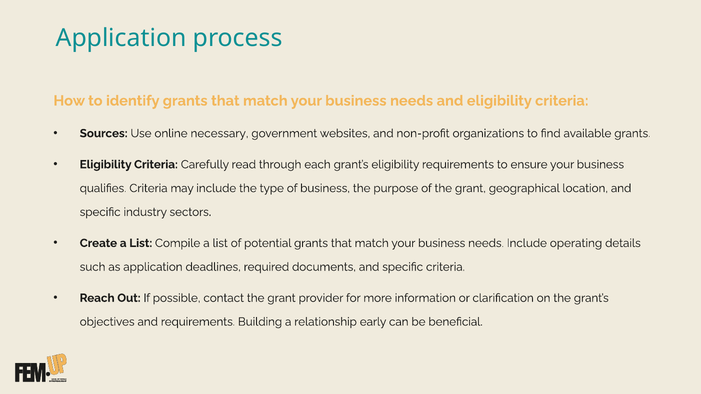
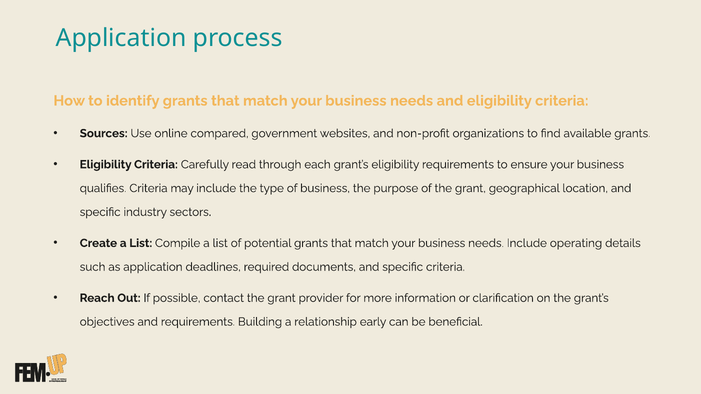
necessary: necessary -> compared
